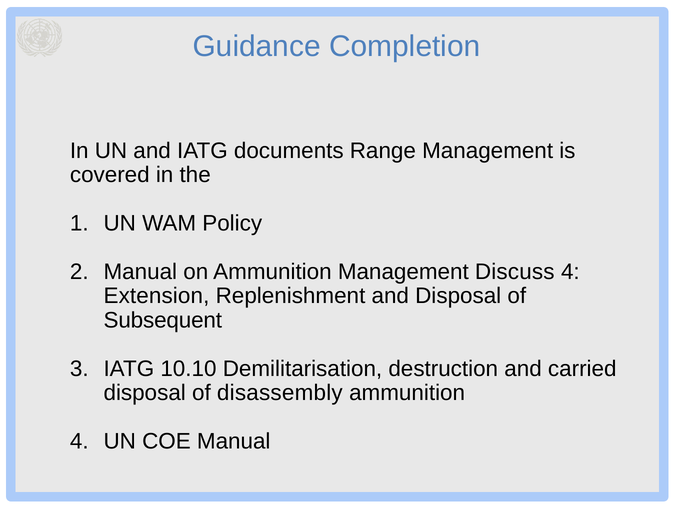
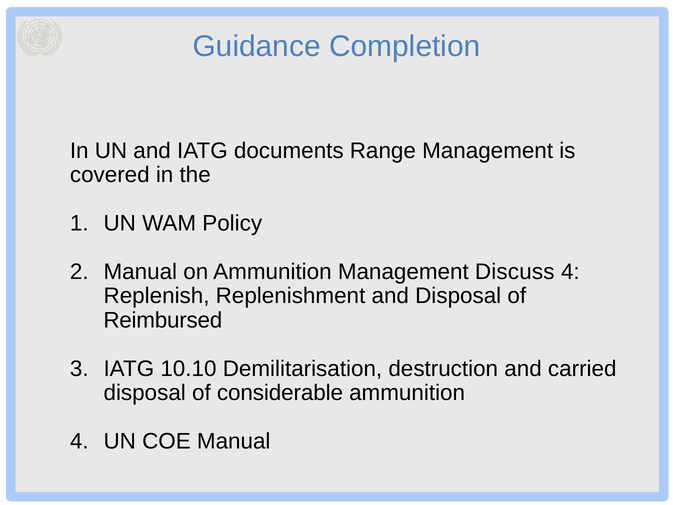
Extension: Extension -> Replenish
Subsequent: Subsequent -> Reimbursed
disassembly: disassembly -> considerable
